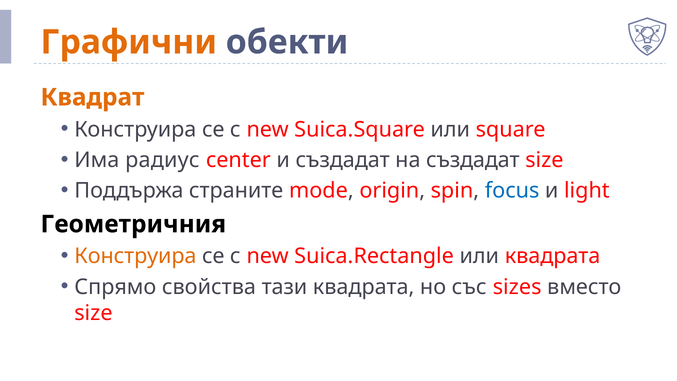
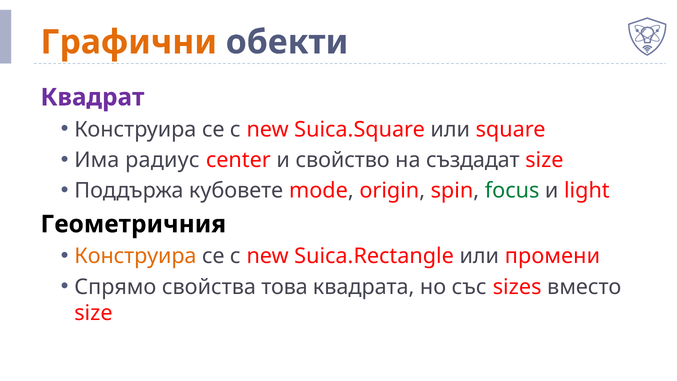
Квадрат colour: orange -> purple
и създадат: създадат -> свойство
страните: страните -> кубовете
focus colour: blue -> green
или квадрата: квадрата -> промени
тази: тази -> това
